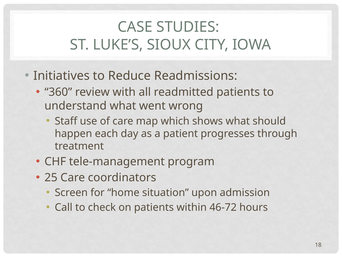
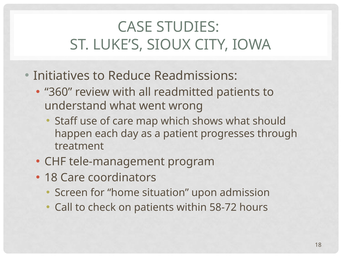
25 at (51, 177): 25 -> 18
46-72: 46-72 -> 58-72
